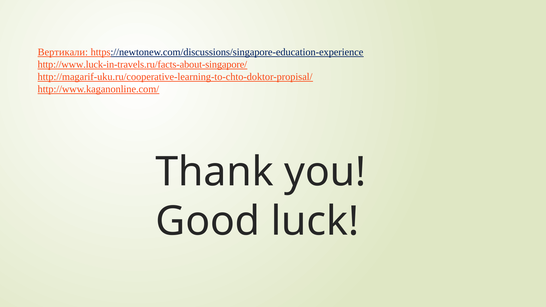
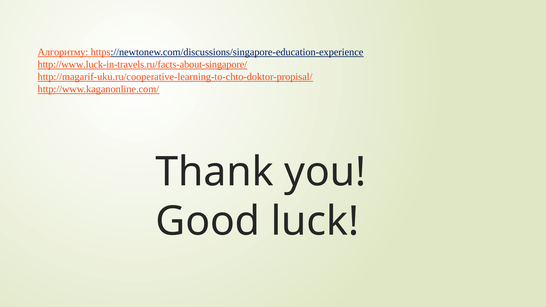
Вертикали: Вертикали -> Алгоритму
